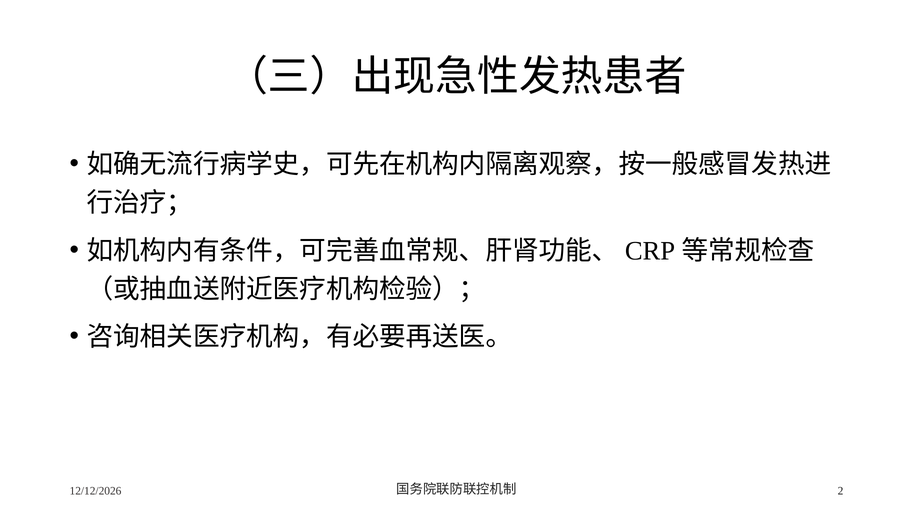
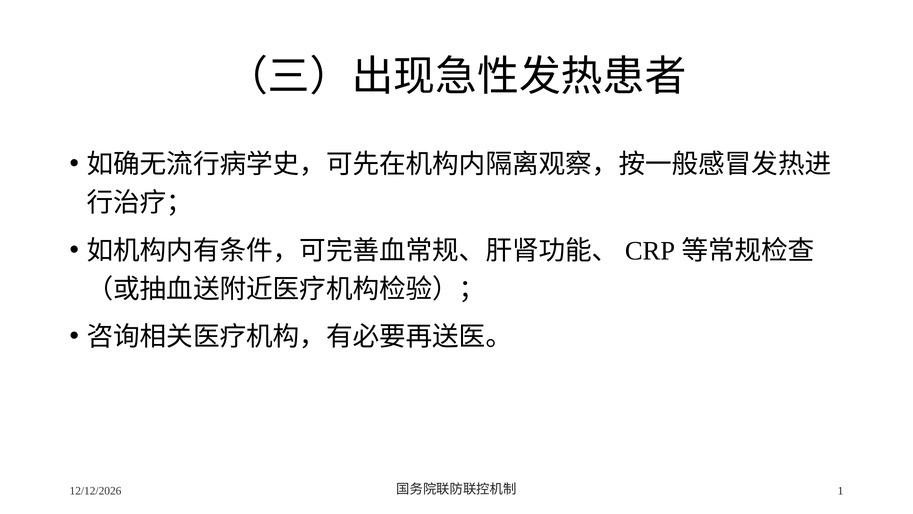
2: 2 -> 1
